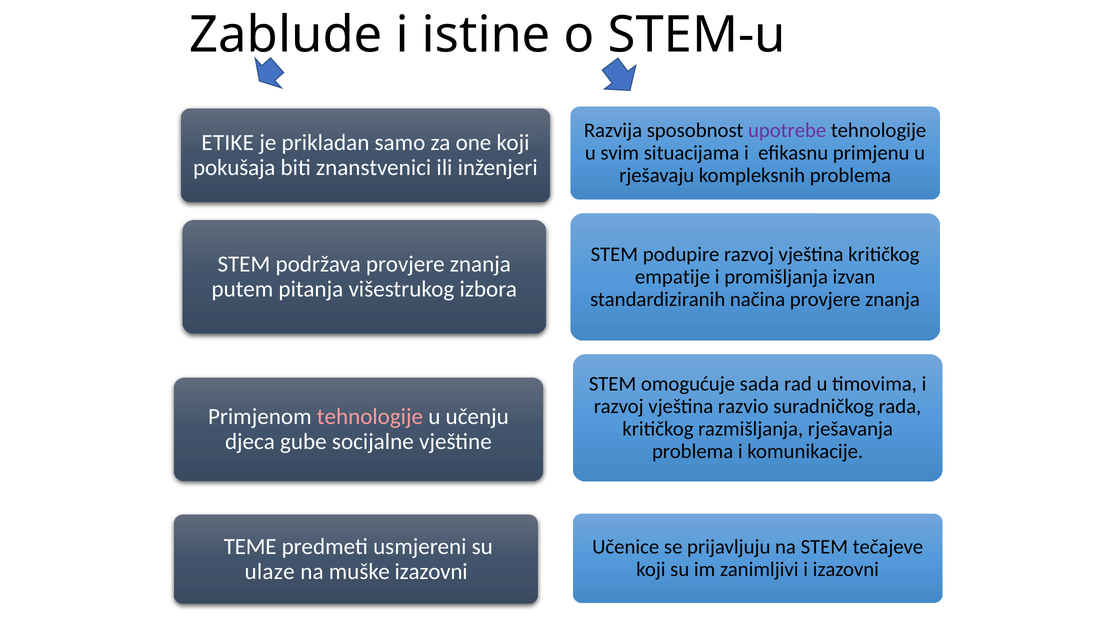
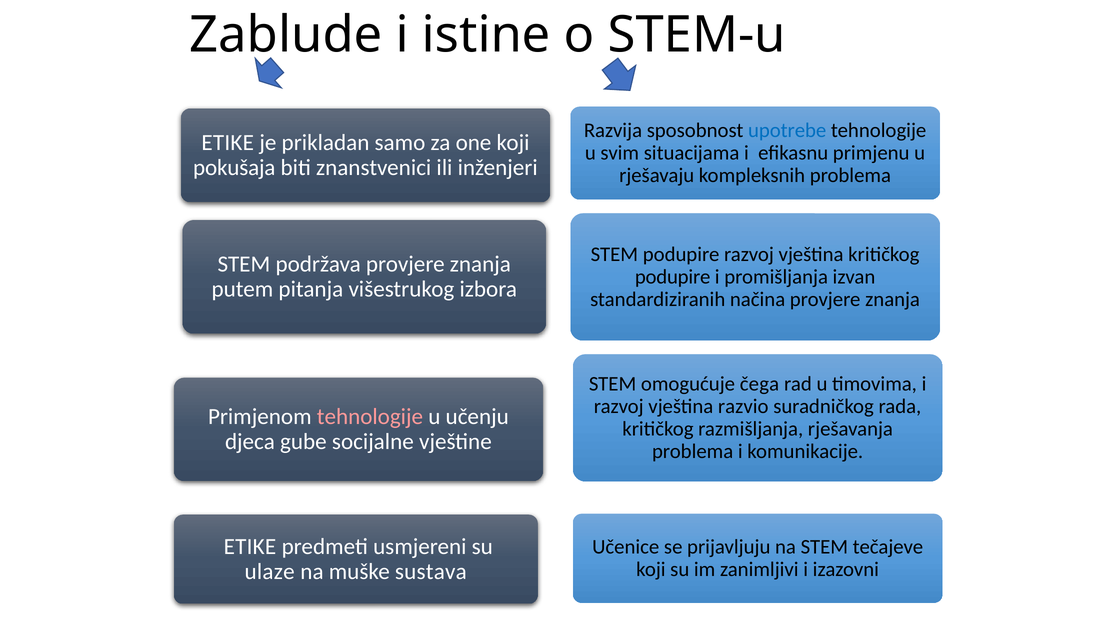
upotrebe colour: purple -> blue
empatije at (672, 277): empatije -> podupire
sada: sada -> čega
TEME at (250, 547): TEME -> ETIKE
muške izazovni: izazovni -> sustava
